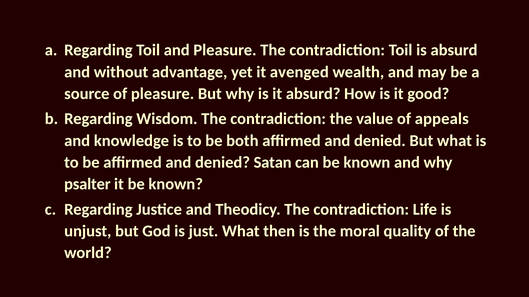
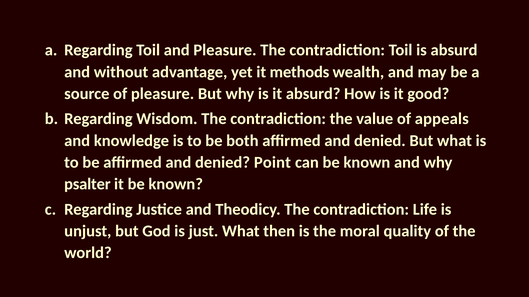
avenged: avenged -> methods
Satan: Satan -> Point
